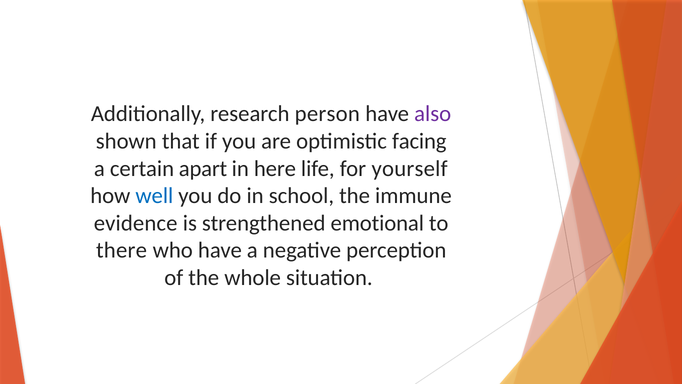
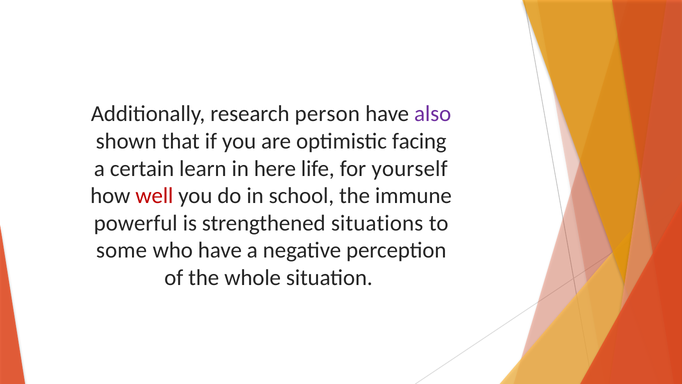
apart: apart -> learn
well colour: blue -> red
evidence: evidence -> powerful
emotional: emotional -> situations
there: there -> some
